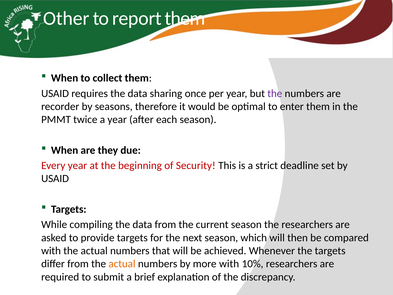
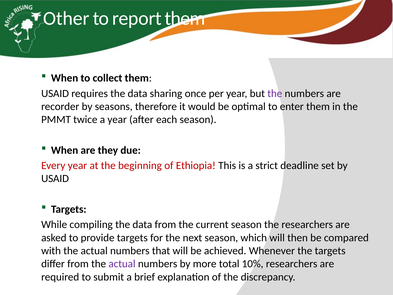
Security: Security -> Ethiopia
actual at (122, 264) colour: orange -> purple
more with: with -> total
